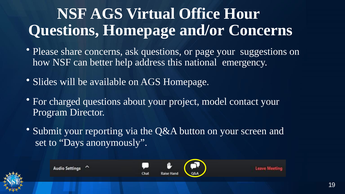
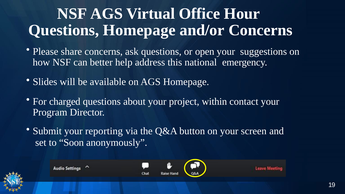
page: page -> open
model: model -> within
Days: Days -> Soon
